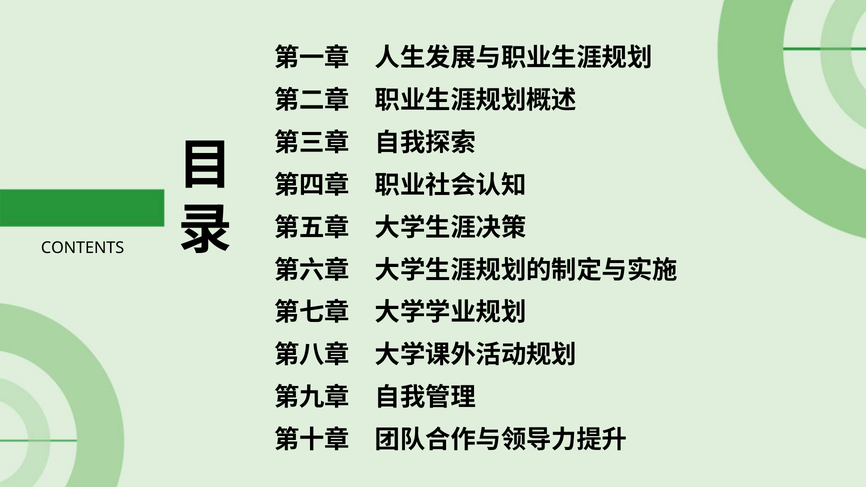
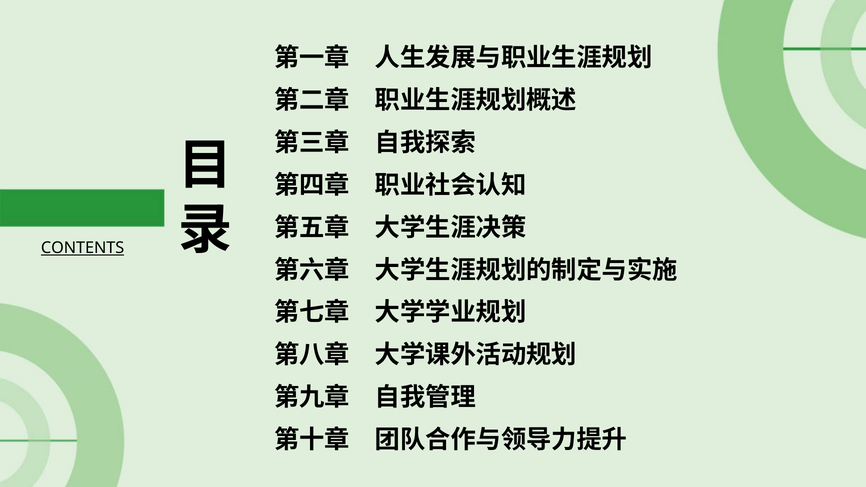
CONTENTS underline: none -> present
